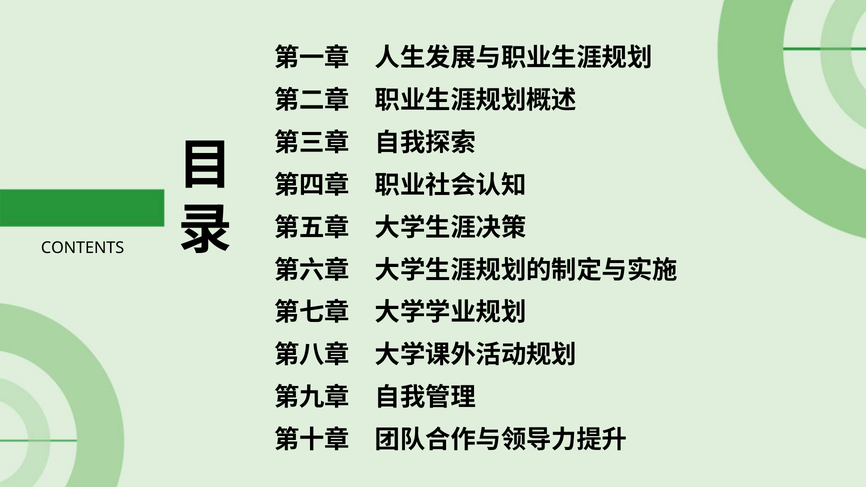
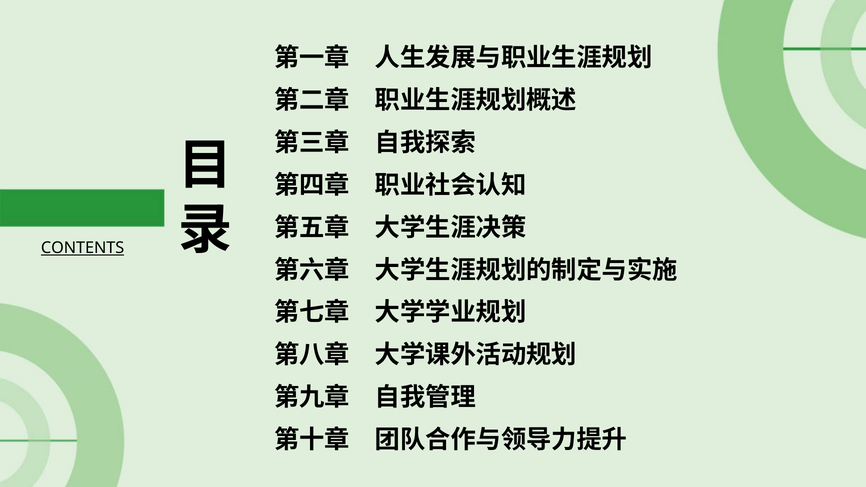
CONTENTS underline: none -> present
